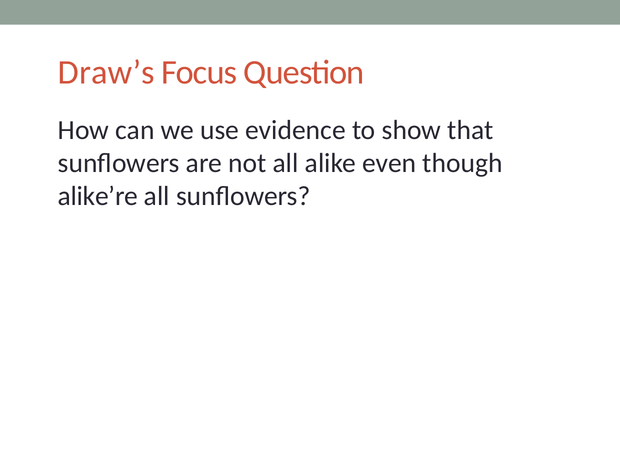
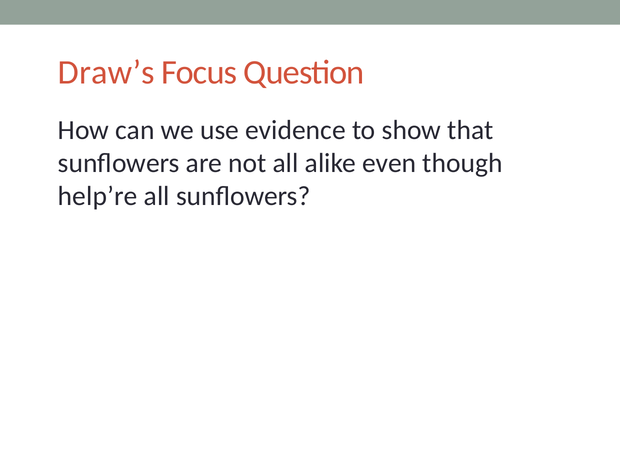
alike’re: alike’re -> help’re
